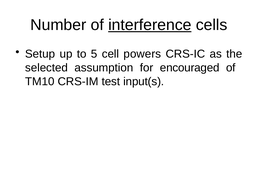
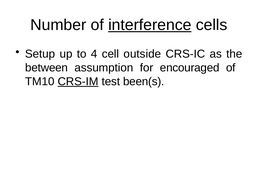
5: 5 -> 4
powers: powers -> outside
selected: selected -> between
CRS-IM underline: none -> present
input(s: input(s -> been(s
